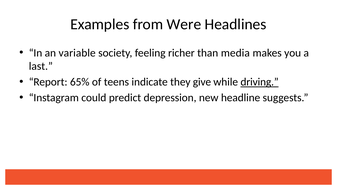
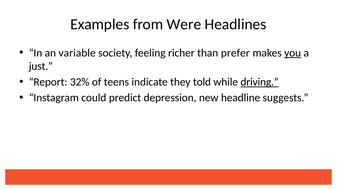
media: media -> prefer
you underline: none -> present
last: last -> just
65%: 65% -> 32%
give: give -> told
